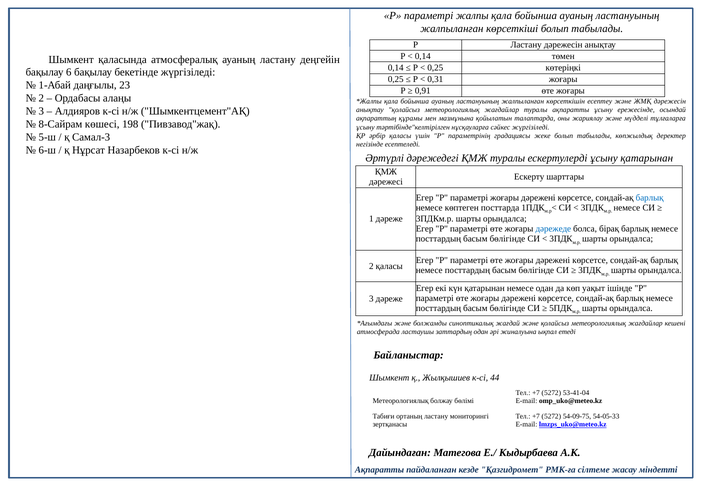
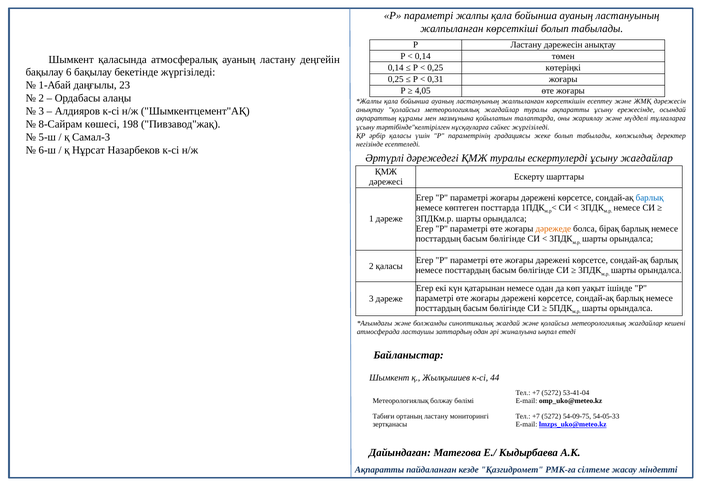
0,91: 0,91 -> 4,05
ұсыну қатарынан: қатарынан -> жағдайлар
дәрежеде colour: blue -> orange
